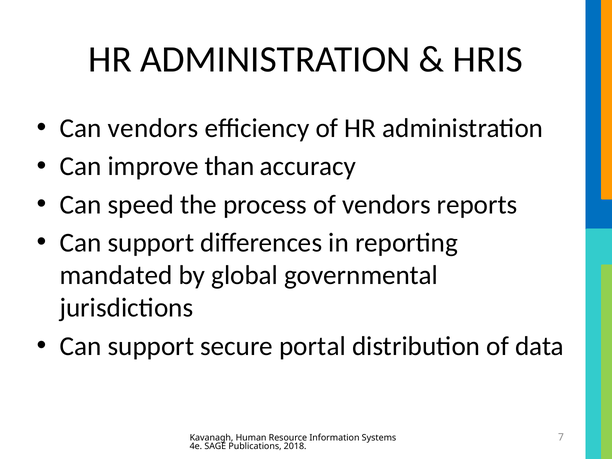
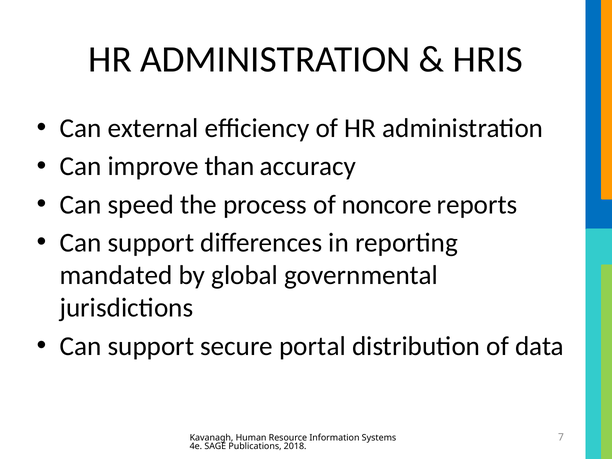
Can vendors: vendors -> external
of vendors: vendors -> noncore
